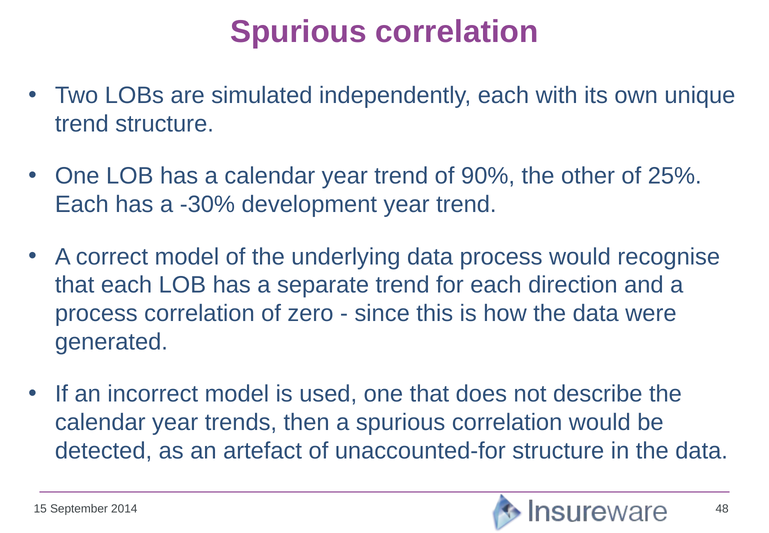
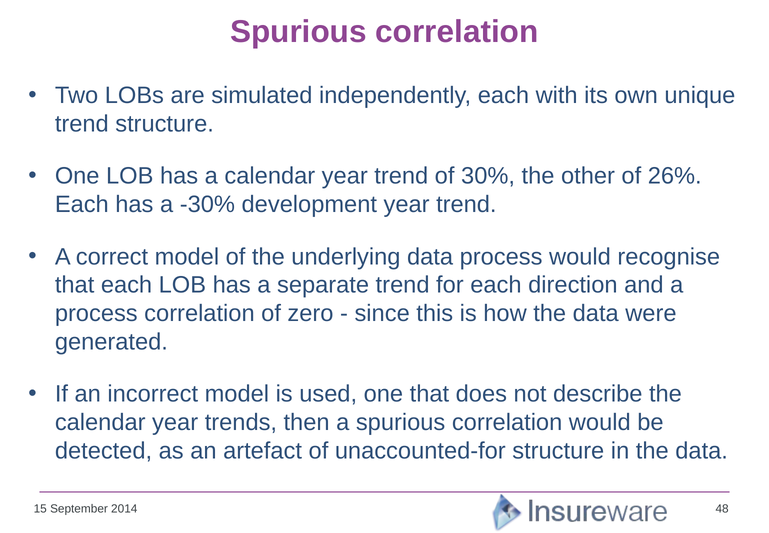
90%: 90% -> 30%
25%: 25% -> 26%
